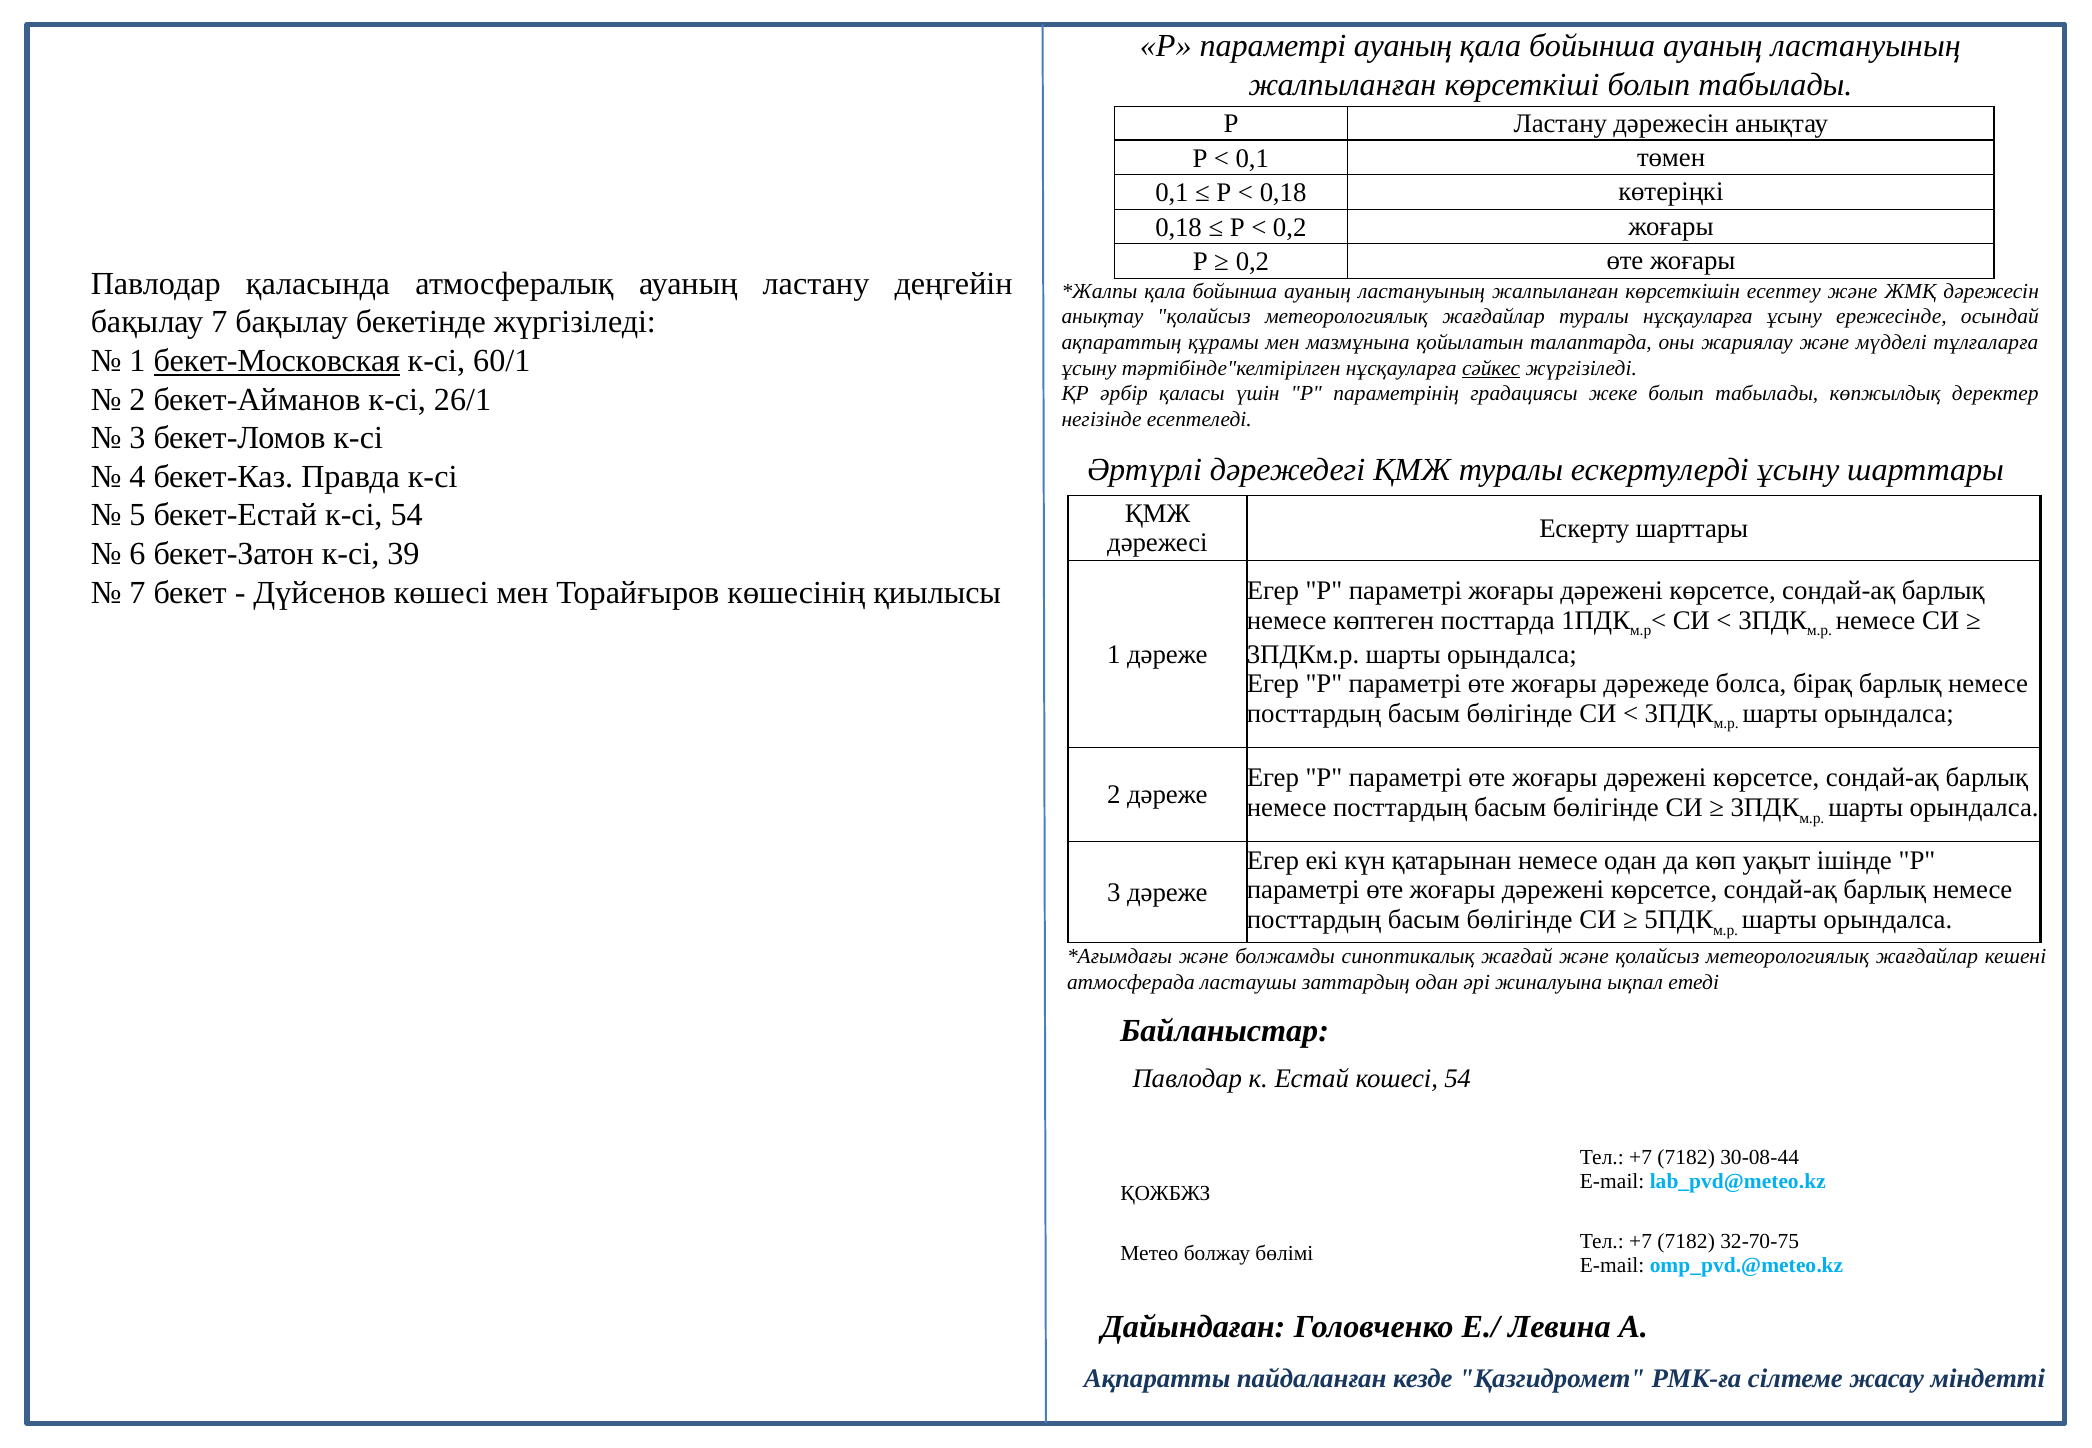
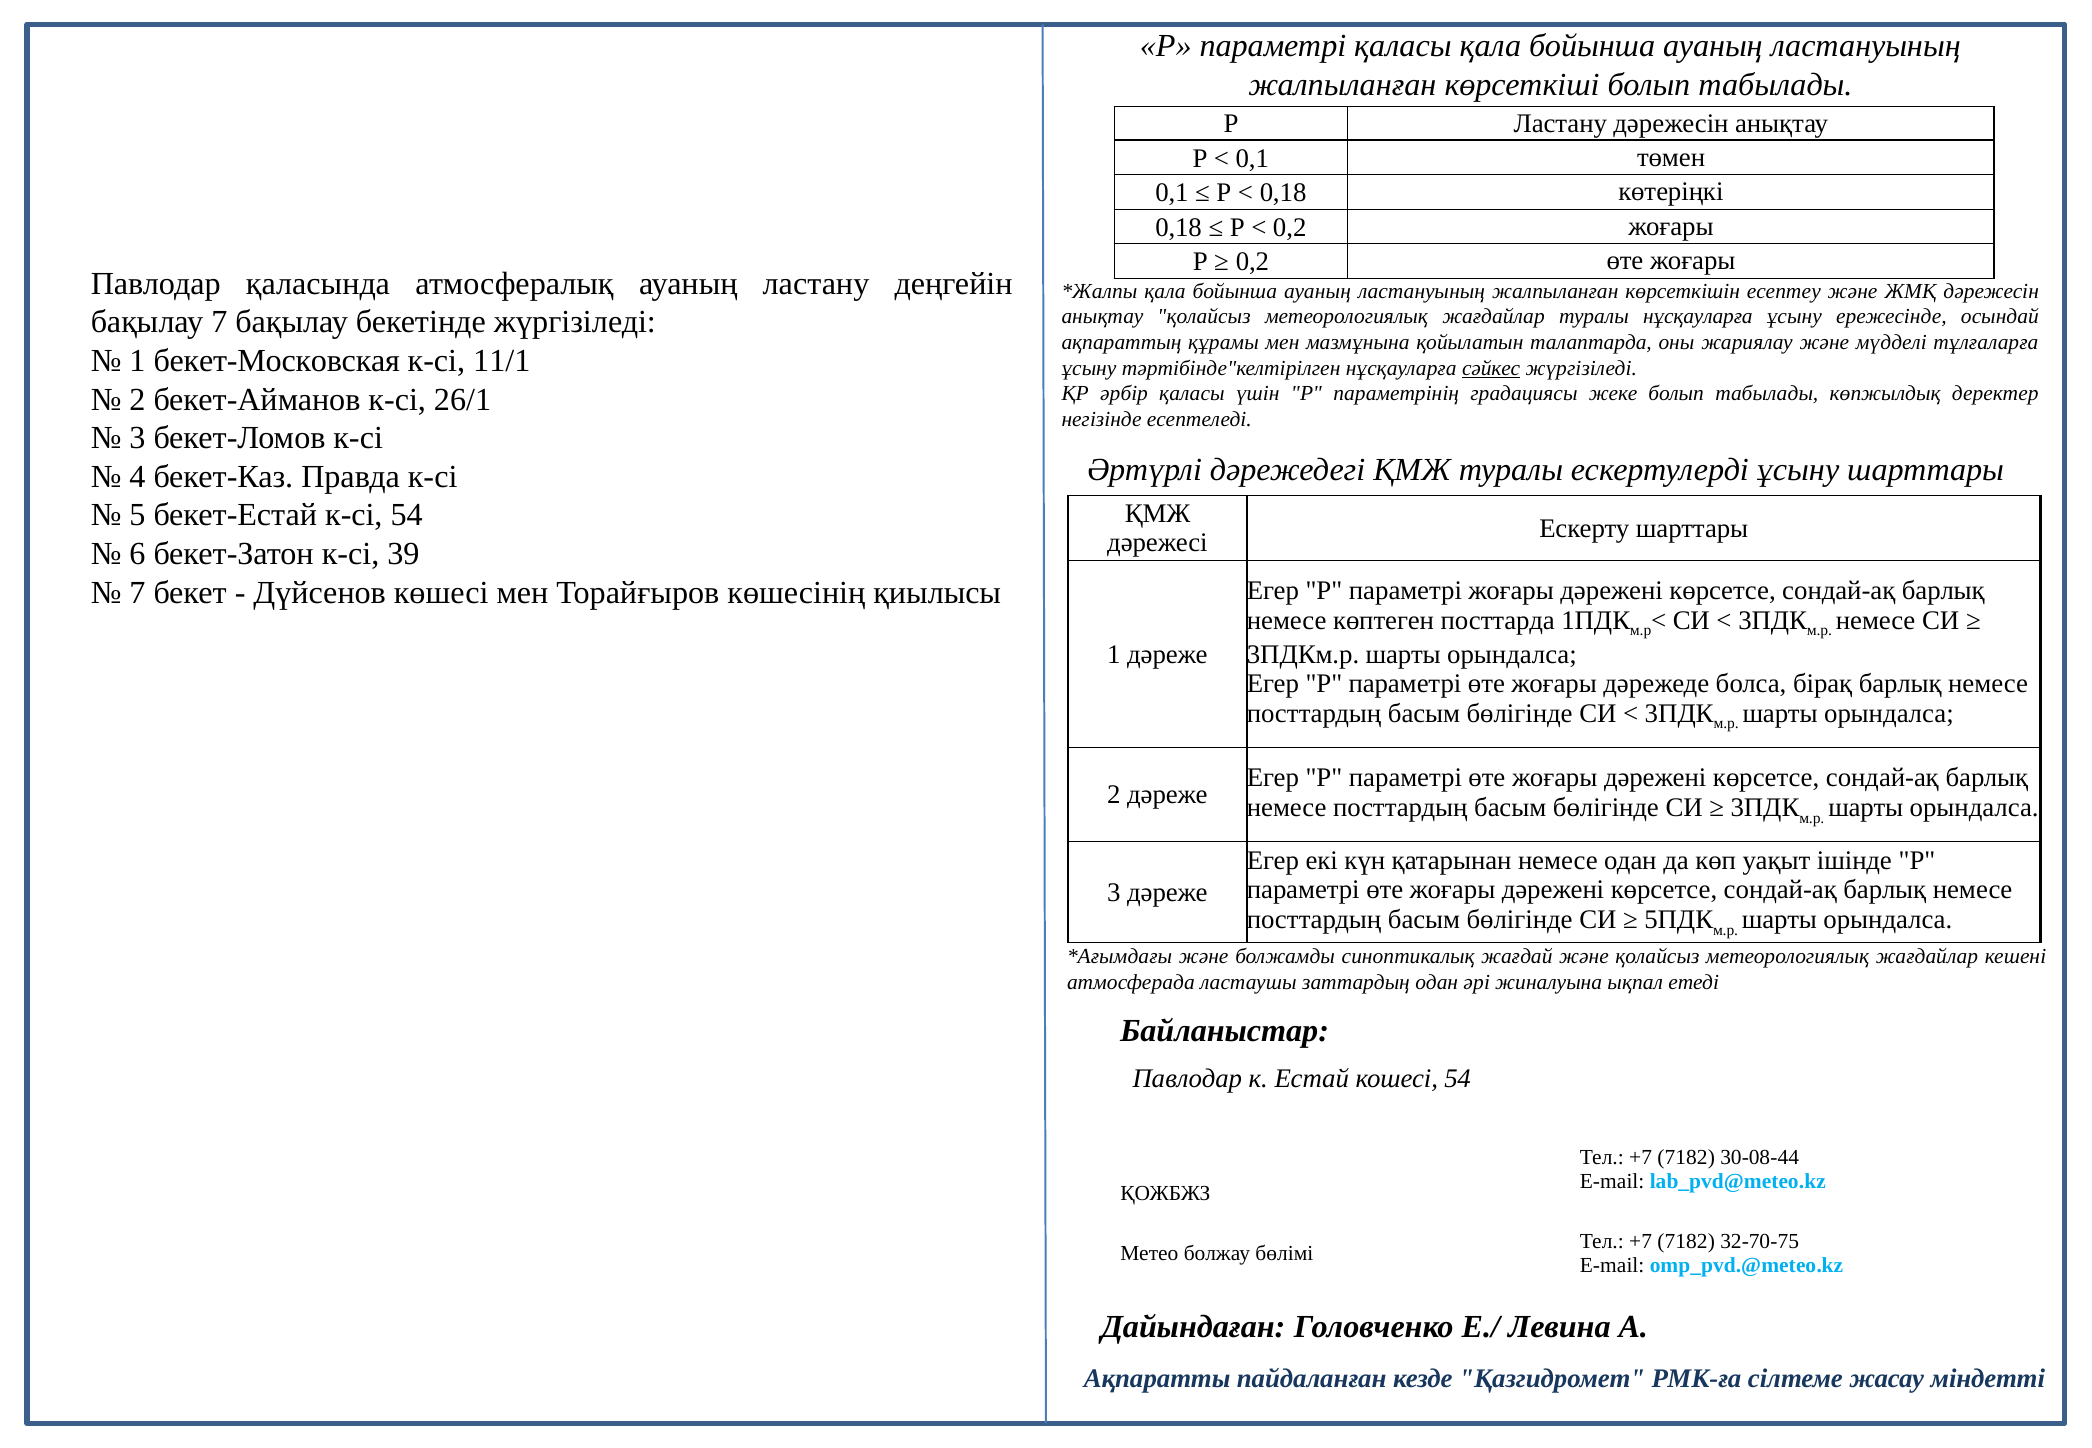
параметрі ауаның: ауаның -> қаласы
бекет-Московская underline: present -> none
60/1: 60/1 -> 11/1
